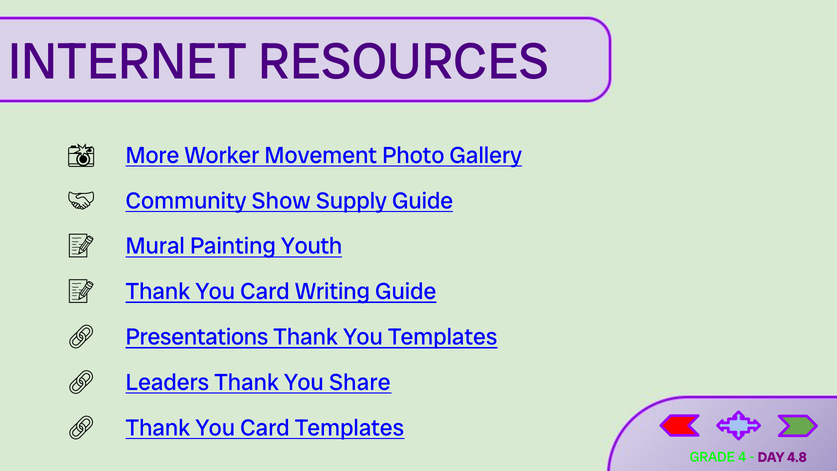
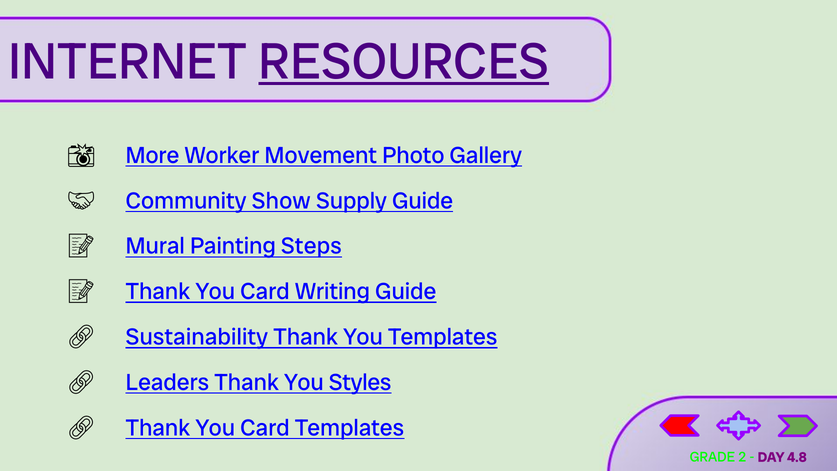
RESOURCES underline: none -> present
Youth: Youth -> Steps
Presentations: Presentations -> Sustainability
Share: Share -> Styles
4: 4 -> 2
